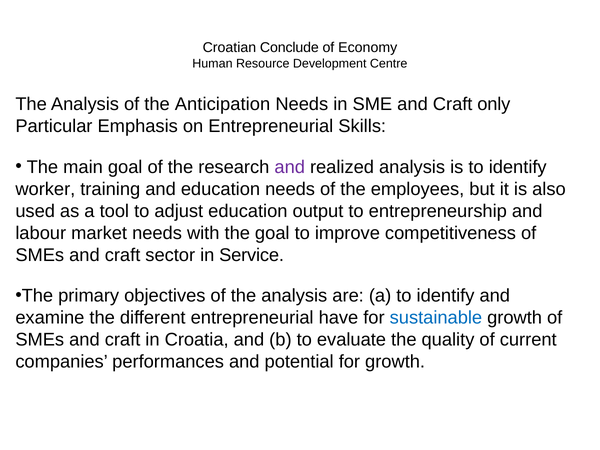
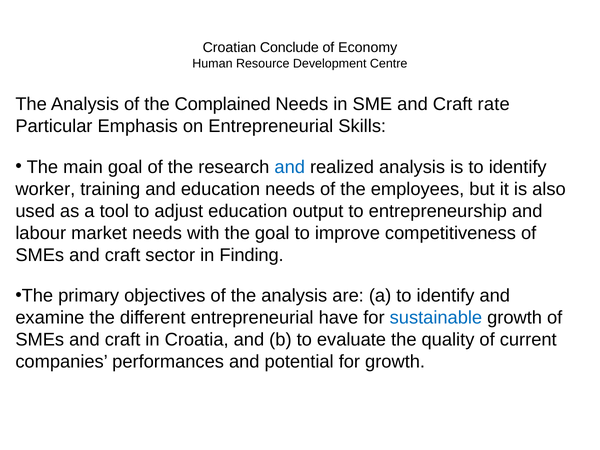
Anticipation: Anticipation -> Complained
only: only -> rate
and at (290, 167) colour: purple -> blue
Service: Service -> Finding
